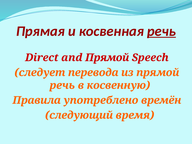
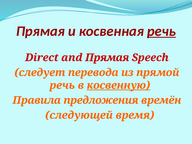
and Прямой: Прямой -> Прямая
косвенную underline: none -> present
употреблено: употреблено -> предложения
следующий: следующий -> следующей
